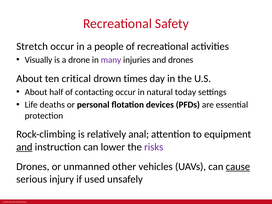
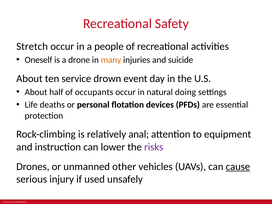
Visually: Visually -> Oneself
many colour: purple -> orange
and drones: drones -> suicide
critical: critical -> service
times: times -> event
contacting: contacting -> occupants
today: today -> doing
and at (24, 147) underline: present -> none
